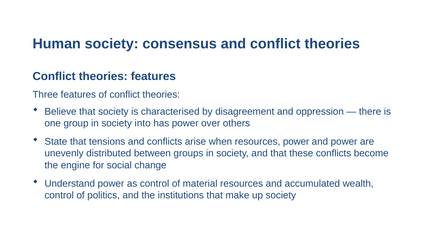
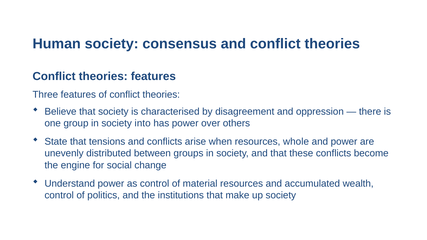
resources power: power -> whole
